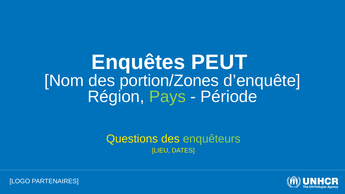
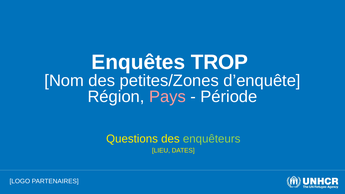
PEUT: PEUT -> TROP
portion/Zones: portion/Zones -> petites/Zones
Pays colour: light green -> pink
